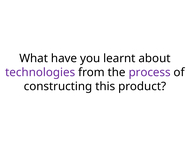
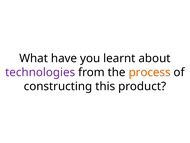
process colour: purple -> orange
